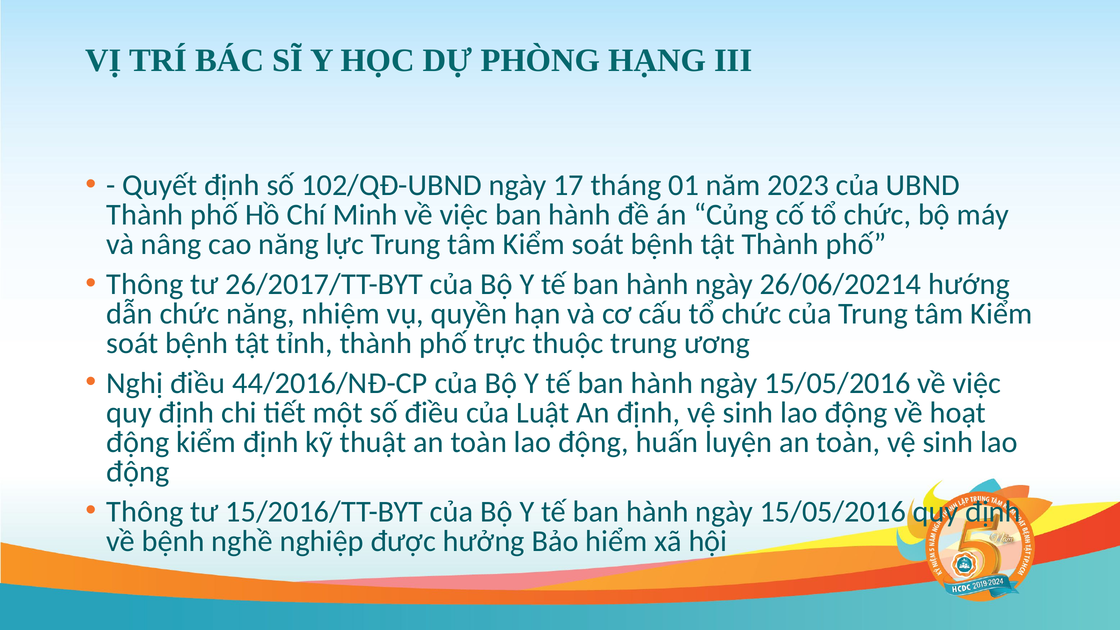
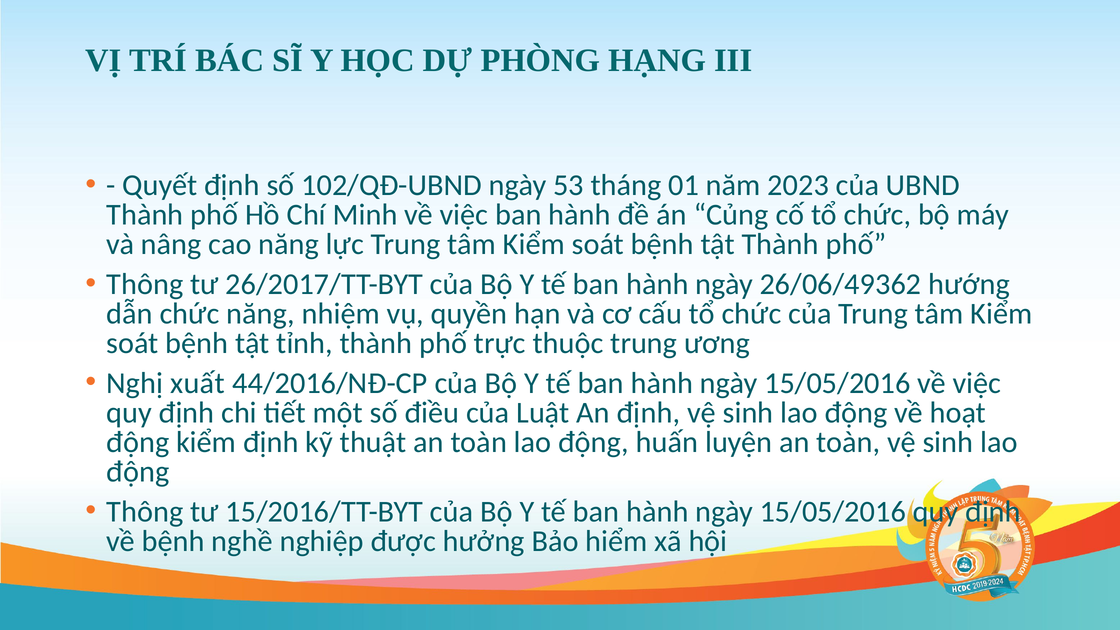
17: 17 -> 53
26/06/20214: 26/06/20214 -> 26/06/49362
Nghị điều: điều -> xuất
